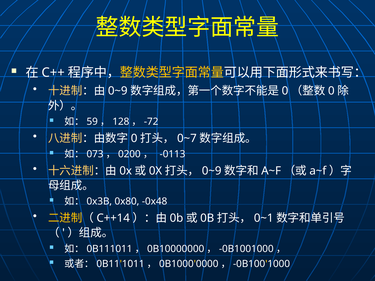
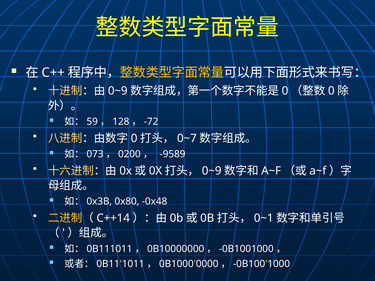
-0113: -0113 -> -9589
